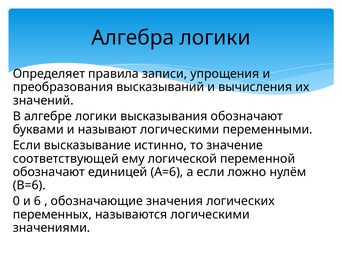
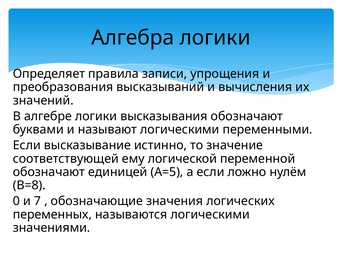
А=6: А=6 -> А=5
В=6: В=6 -> В=8
6: 6 -> 7
